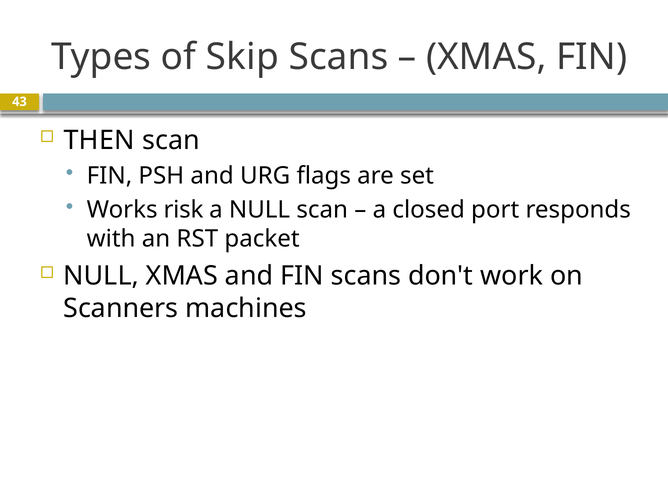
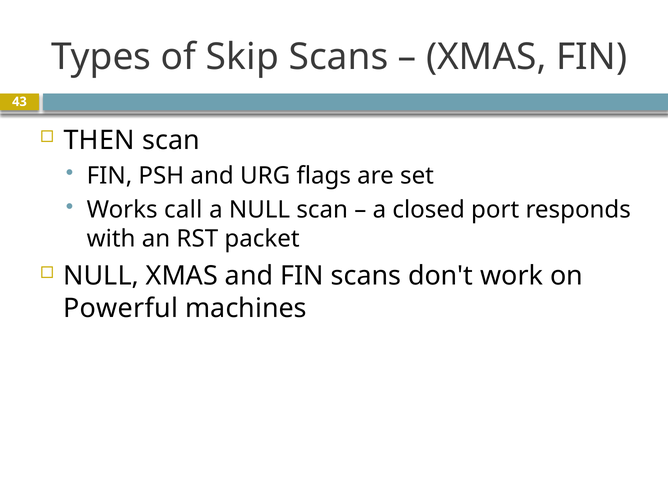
risk: risk -> call
Scanners: Scanners -> Powerful
